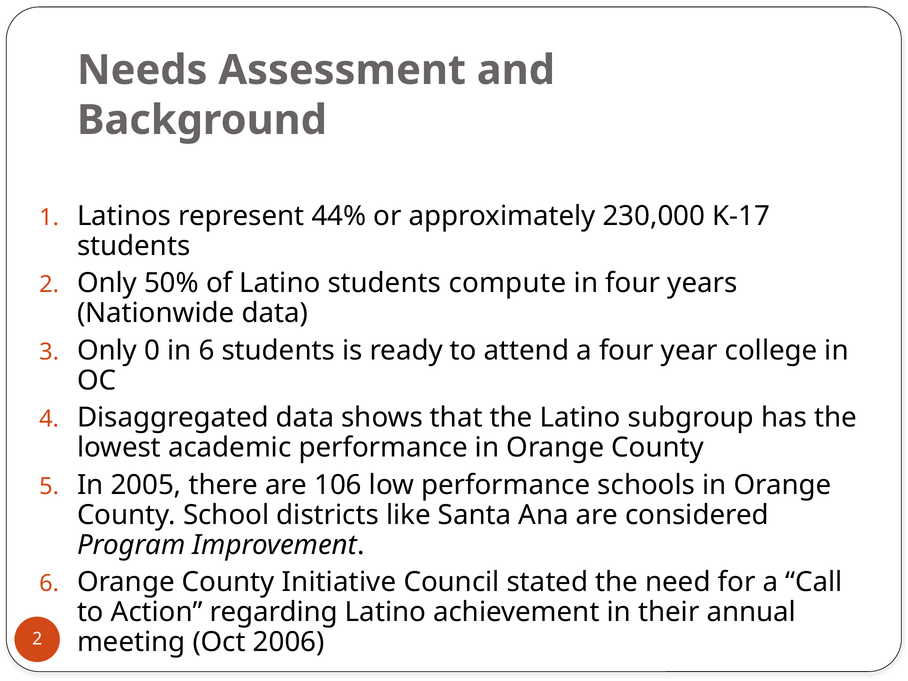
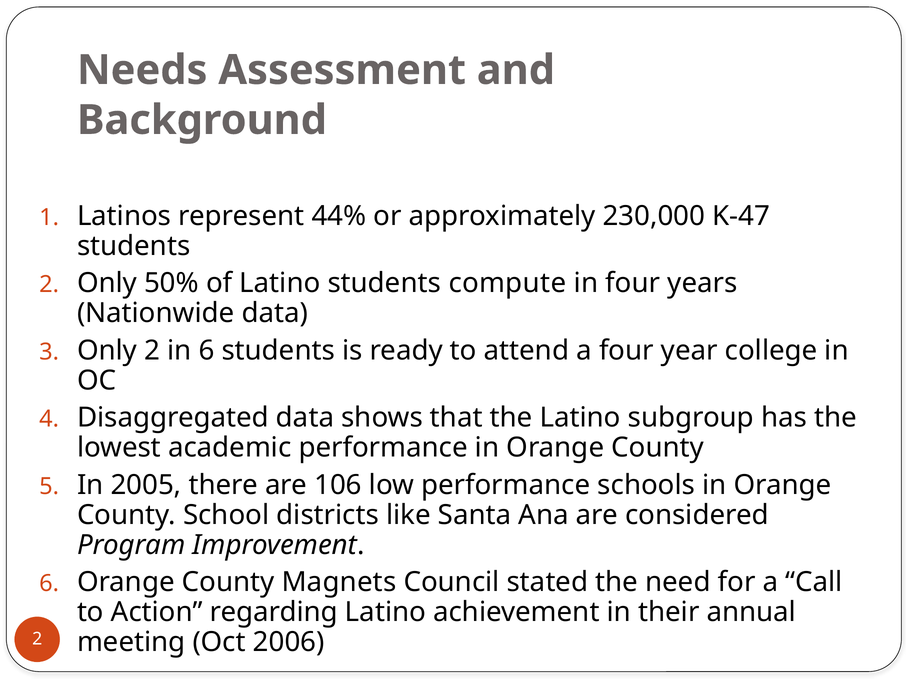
K-17: K-17 -> K-47
Only 0: 0 -> 2
Initiative: Initiative -> Magnets
